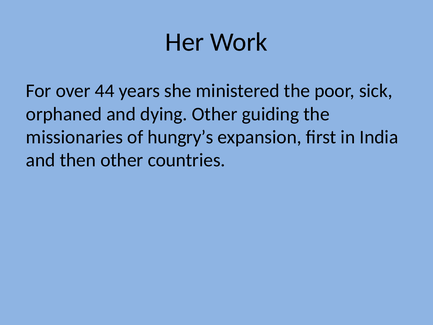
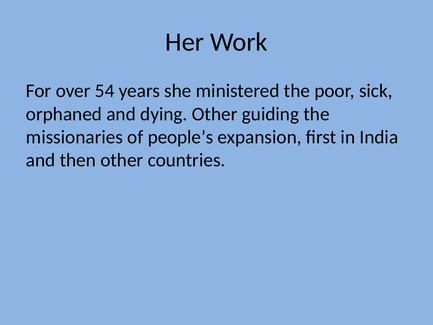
44: 44 -> 54
hungry’s: hungry’s -> people’s
